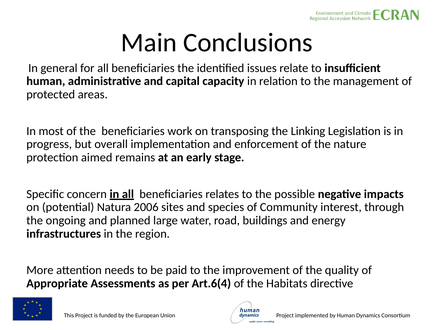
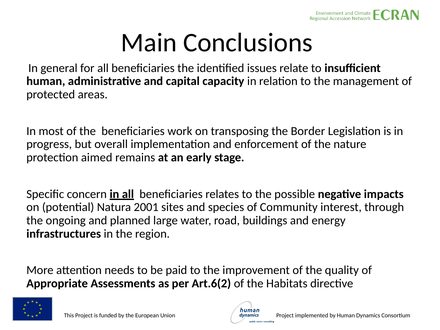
Linking: Linking -> Border
2006: 2006 -> 2001
Art.6(4: Art.6(4 -> Art.6(2
